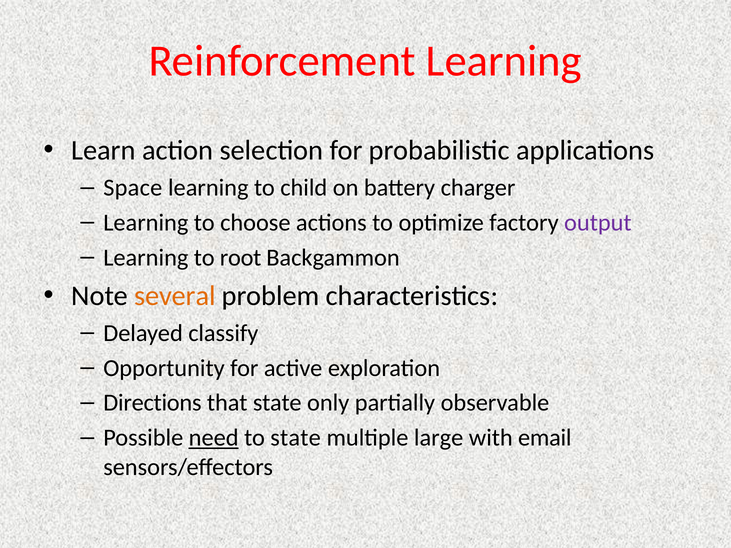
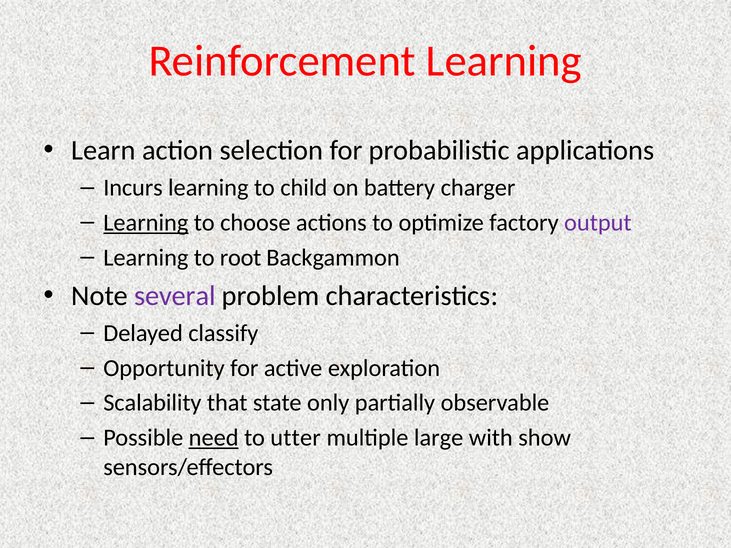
Space: Space -> Incurs
Learning at (146, 223) underline: none -> present
several colour: orange -> purple
Directions: Directions -> Scalability
to state: state -> utter
email: email -> show
